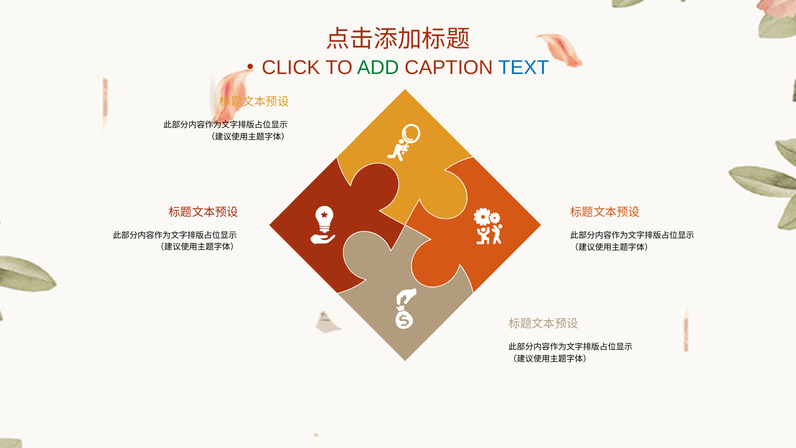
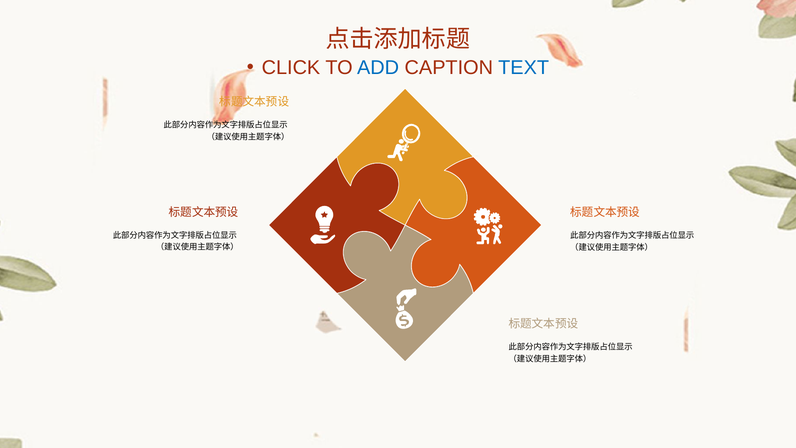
ADD colour: green -> blue
